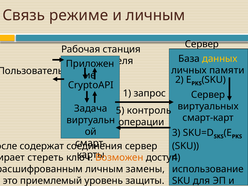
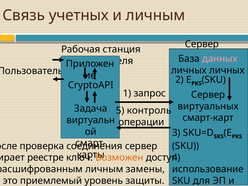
режиме: режиме -> учетных
данных colour: yellow -> pink
личных памяти: памяти -> личных
содержат: содержат -> проверка
стереть: стереть -> реестре
